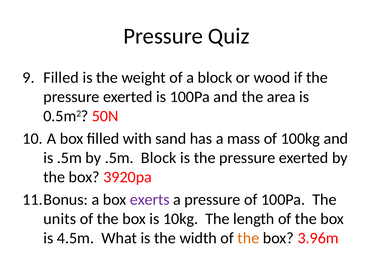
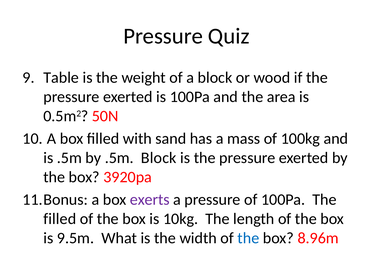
Filled at (61, 78): Filled -> Table
units at (60, 220): units -> filled
4.5m: 4.5m -> 9.5m
the at (248, 239) colour: orange -> blue
3.96m: 3.96m -> 8.96m
